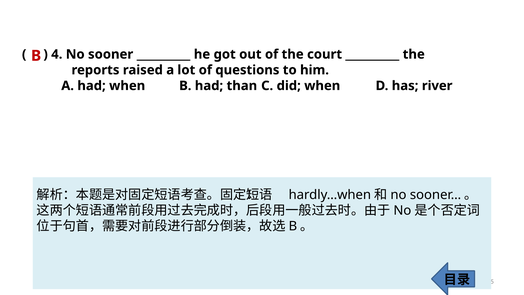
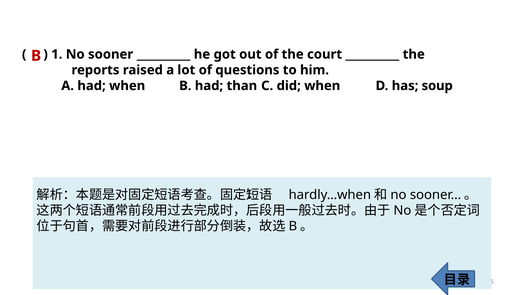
4: 4 -> 1
river: river -> soup
